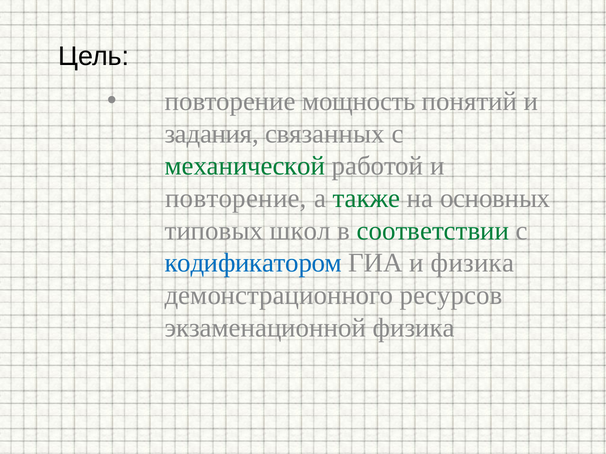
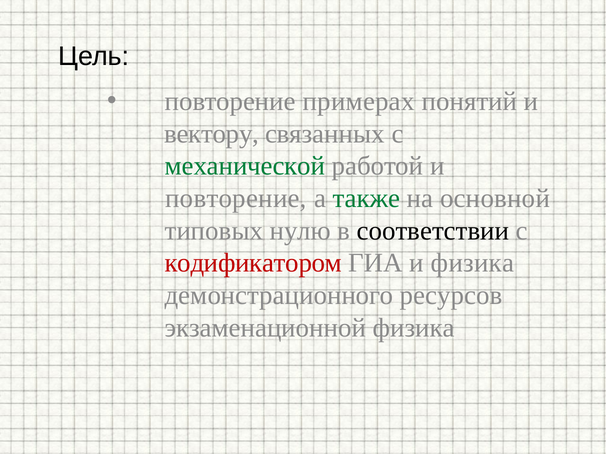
мощность: мощность -> примерах
задания: задания -> вектору
основных: основных -> основной
школ: школ -> нулю
соответствии colour: green -> black
кодификатором colour: blue -> red
